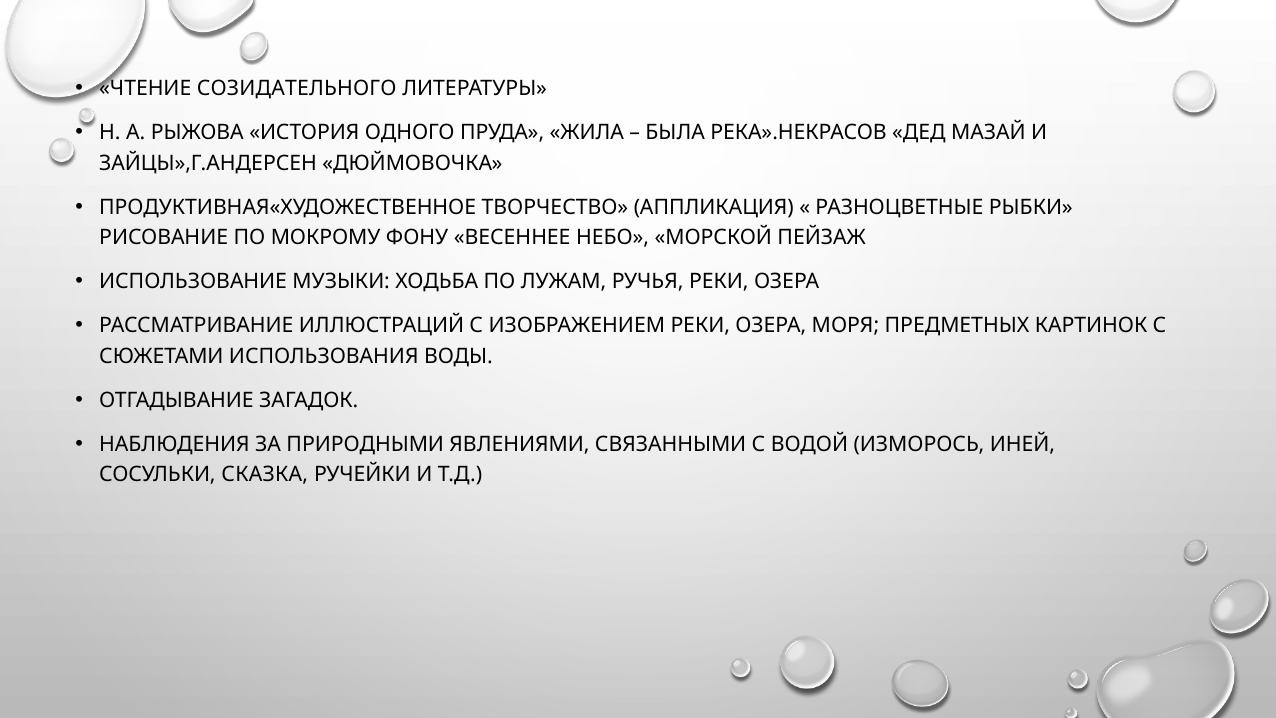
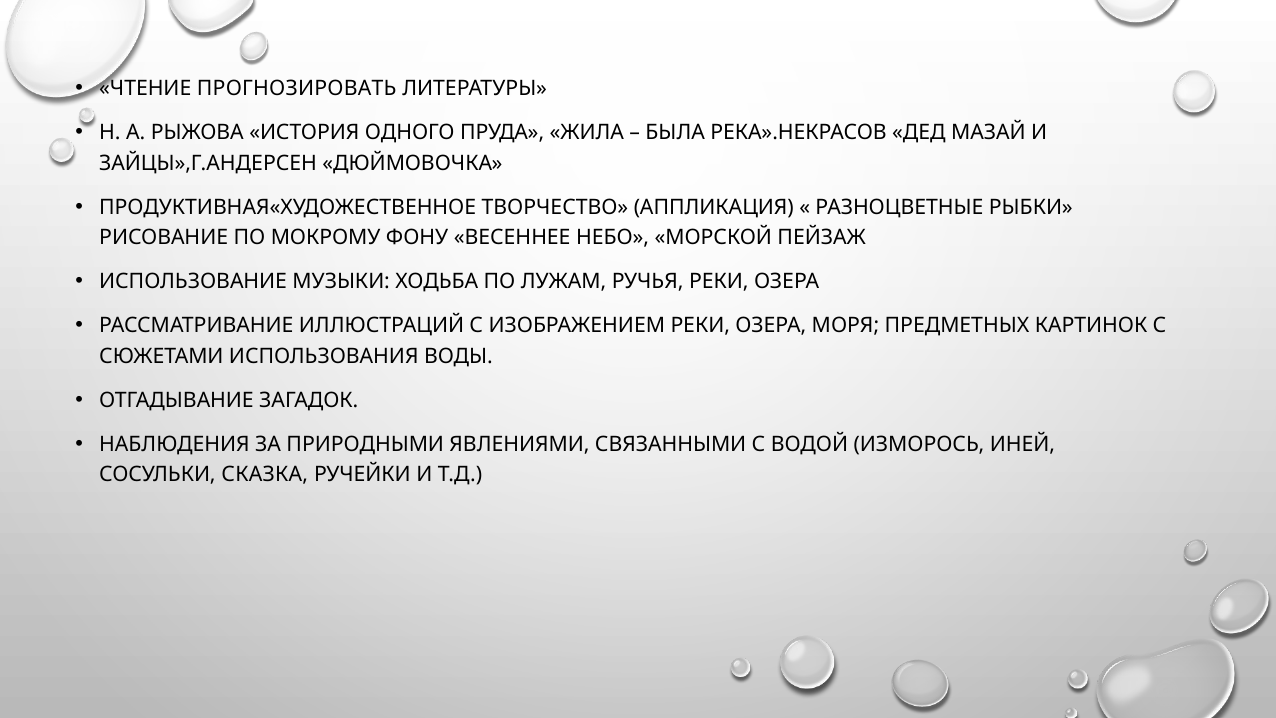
СОЗИДАТЕЛЬНОГО: СОЗИДАТЕЛЬНОГО -> ПРОГНОЗИРОВАТЬ
